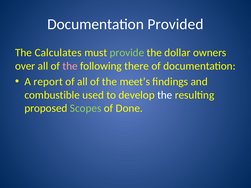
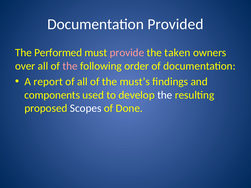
Calculates: Calculates -> Performed
provide colour: light green -> pink
dollar: dollar -> taken
there: there -> order
meet’s: meet’s -> must’s
combustible: combustible -> components
Scopes colour: light green -> white
